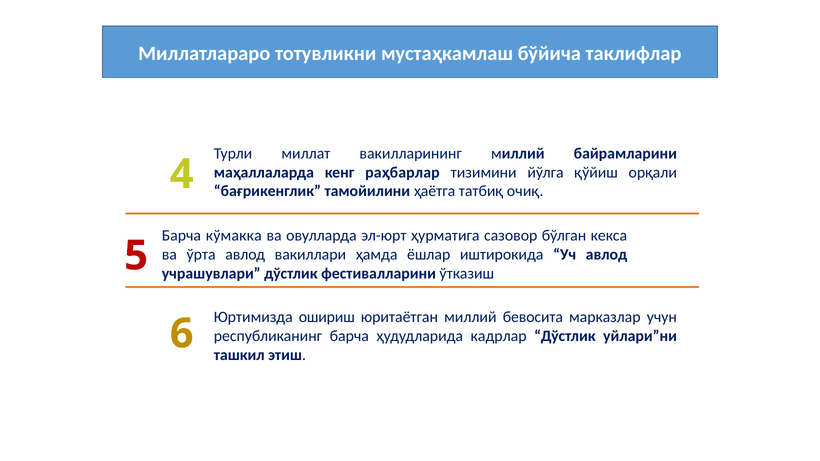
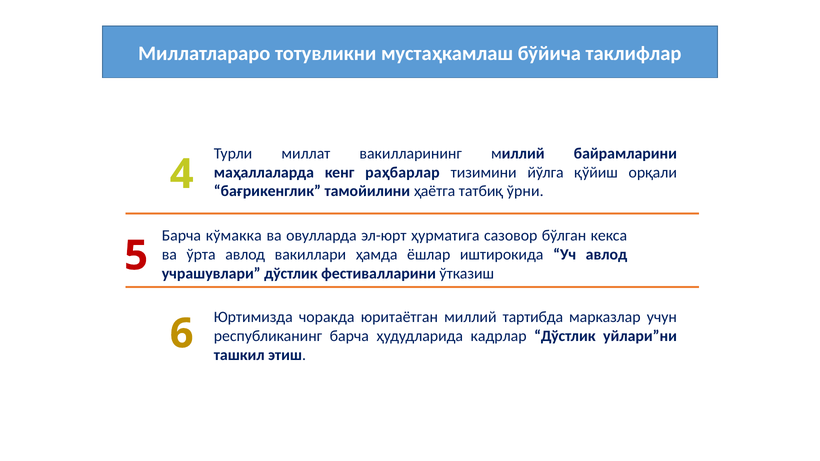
очиқ: очиқ -> ўрни
ошириш: ошириш -> чоракда
бевосита: бевосита -> тартибда
